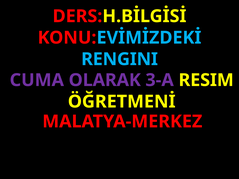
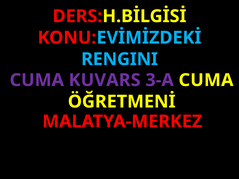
OLARAK: OLARAK -> KUVARS
3-A RESIM: RESIM -> CUMA
